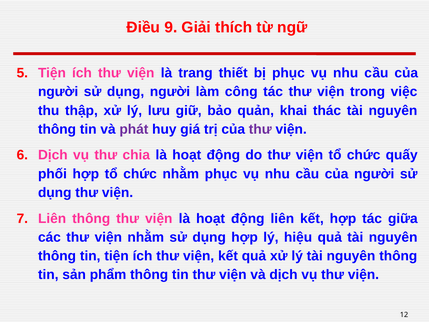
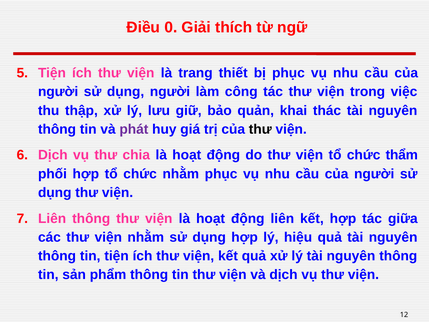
9: 9 -> 0
thư at (260, 129) colour: purple -> black
quấy: quấy -> thẩm
